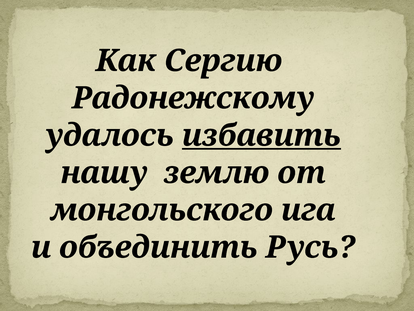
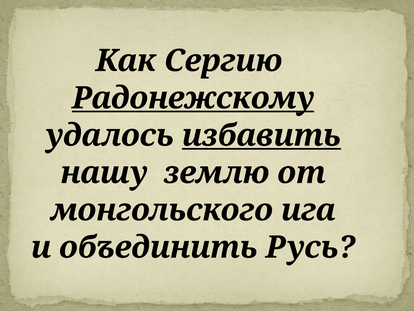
Радонежскому underline: none -> present
